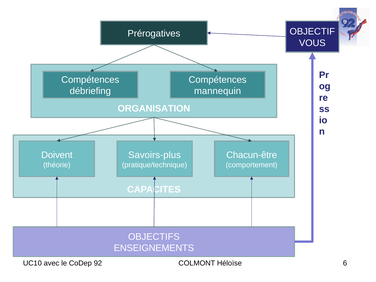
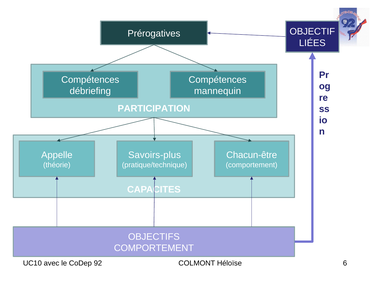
VOUS: VOUS -> LIÉES
ORGANISATION: ORGANISATION -> PARTICIPATION
Doivent: Doivent -> Appelle
ENSEIGNEMENTS at (154, 248): ENSEIGNEMENTS -> COMPORTEMENT
